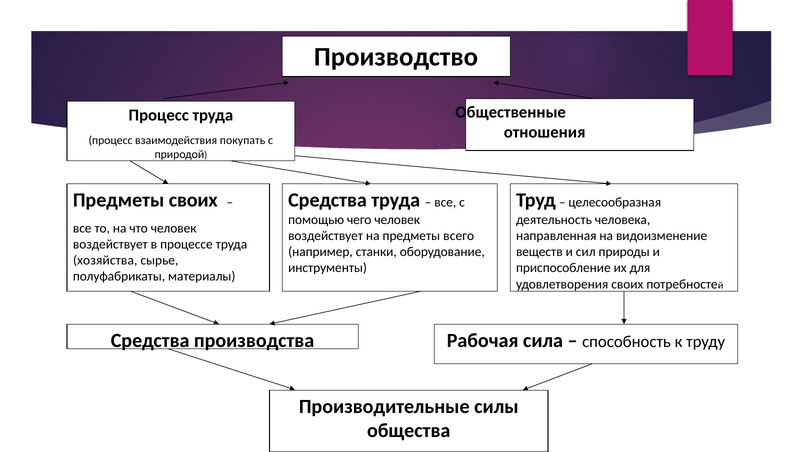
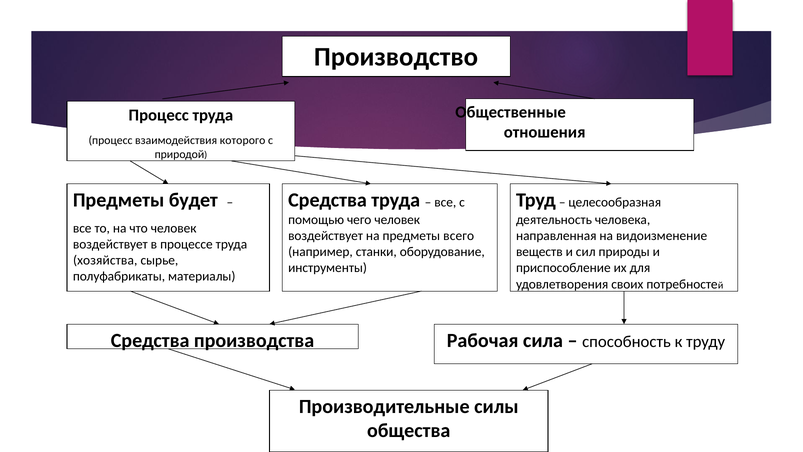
покупать: покупать -> которого
Предметы своих: своих -> будет
